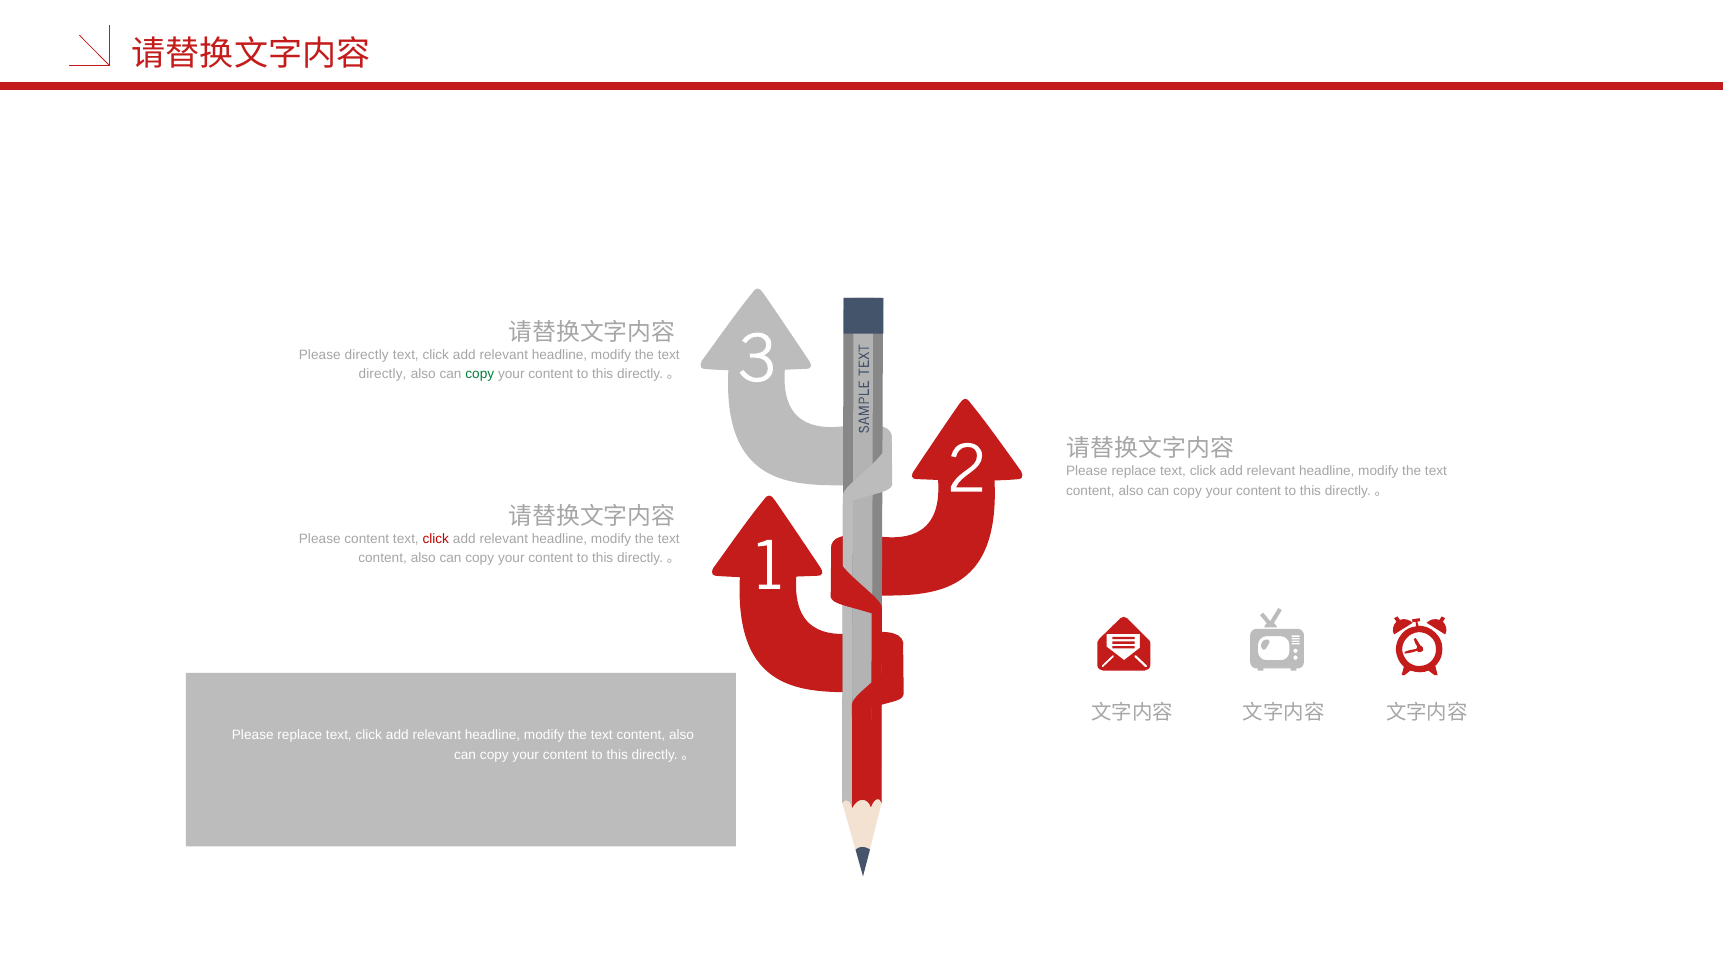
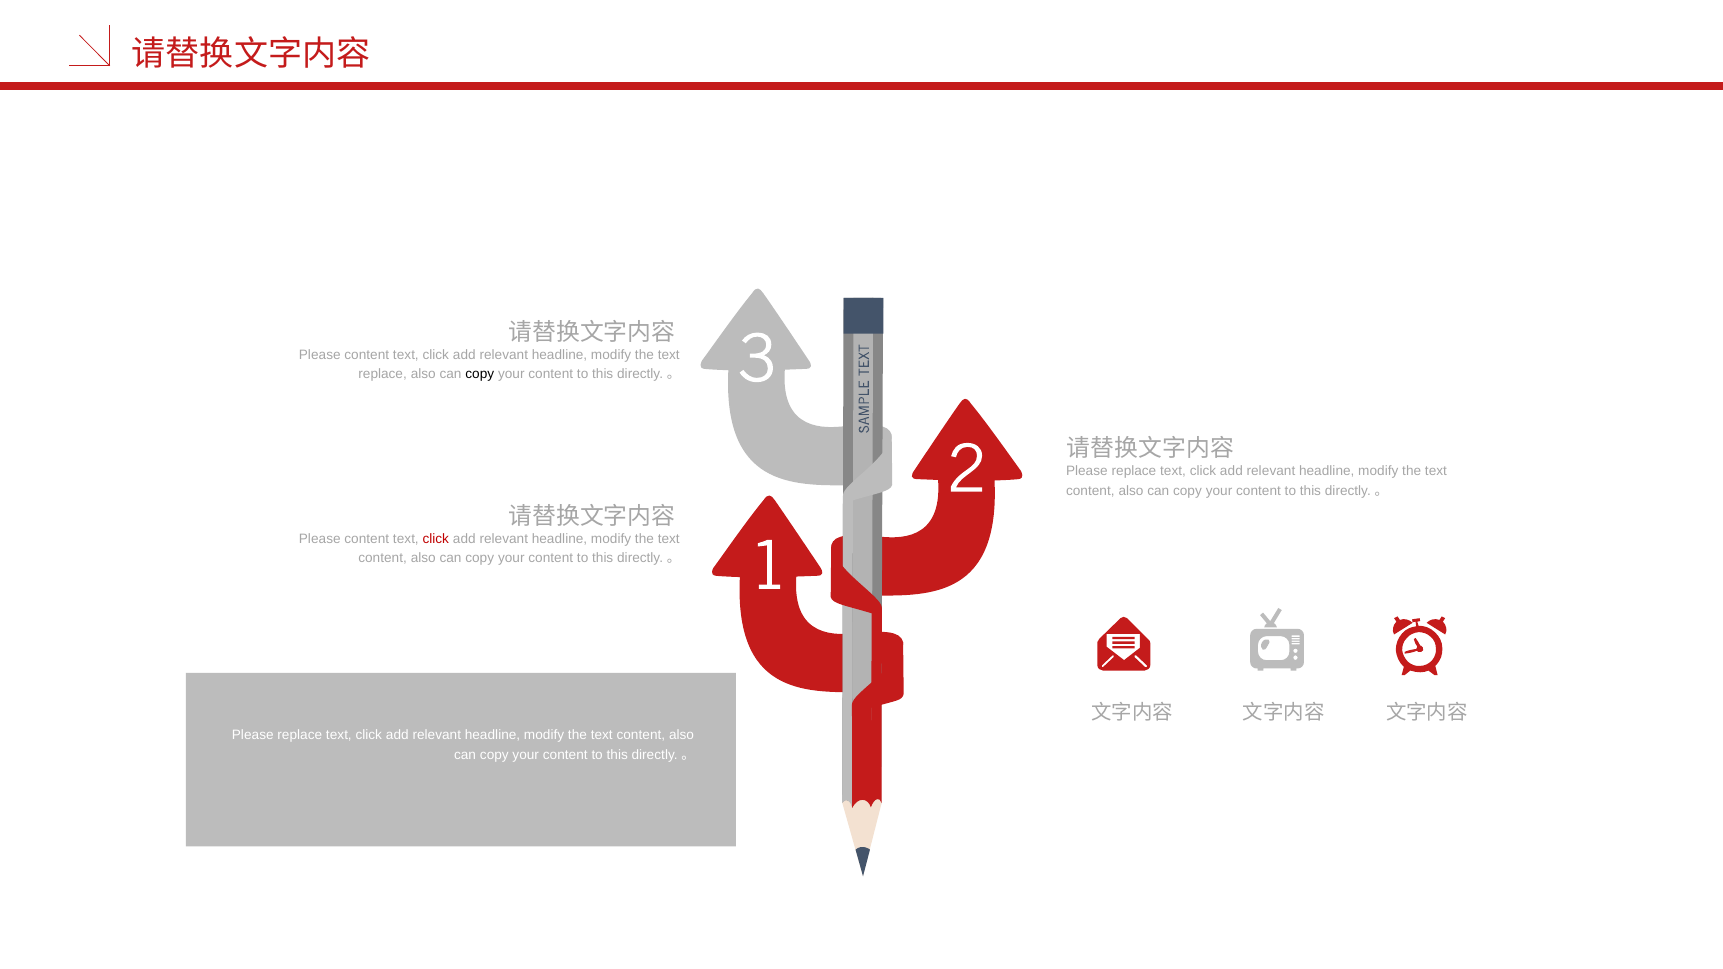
directly at (367, 355): directly -> content
directly at (383, 374): directly -> replace
copy at (480, 374) colour: green -> black
